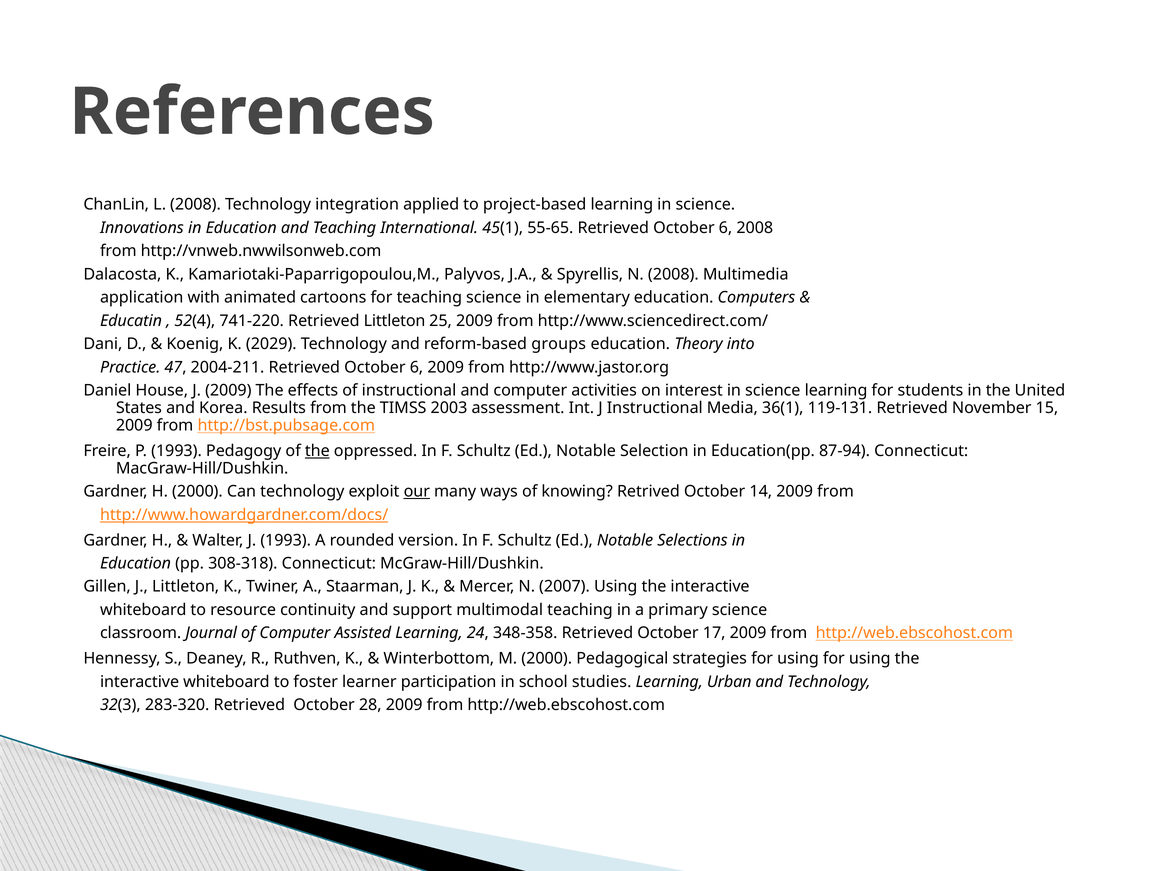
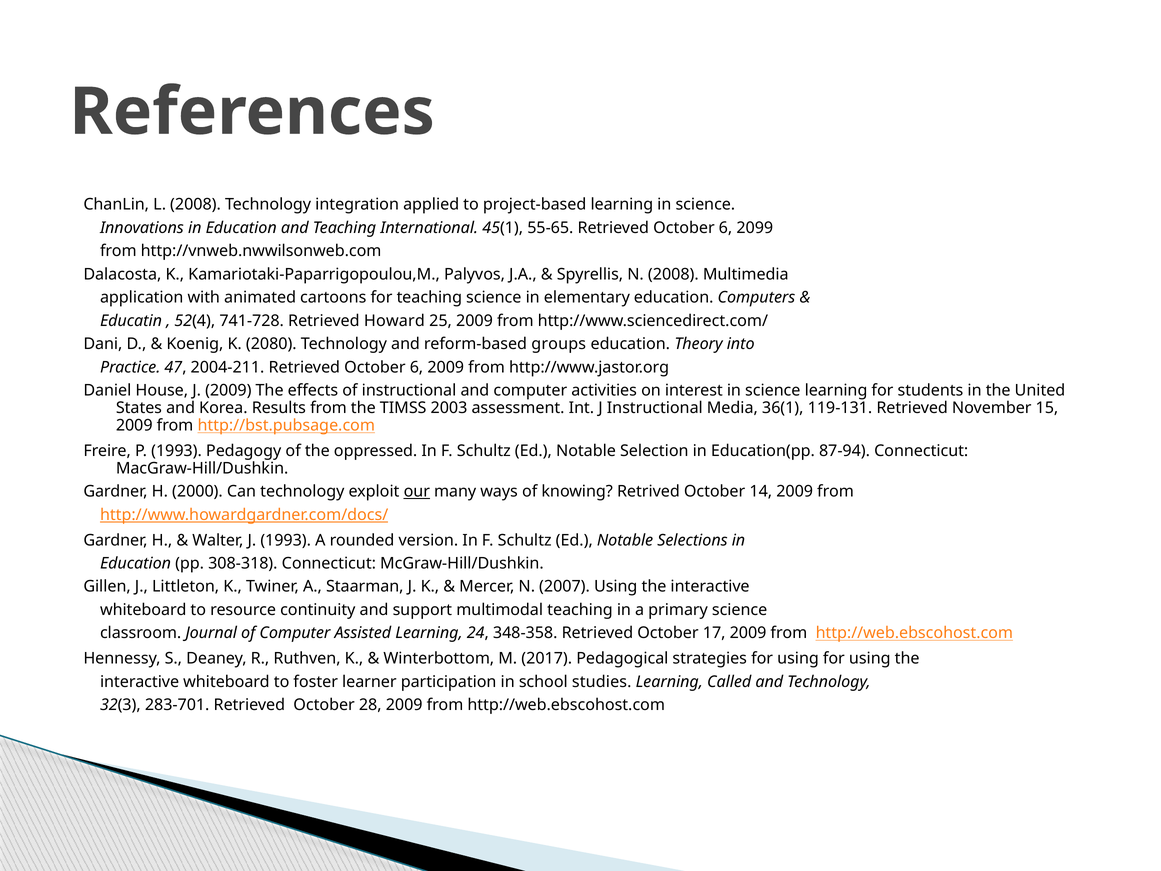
6 2008: 2008 -> 2099
741-220: 741-220 -> 741-728
Retrieved Littleton: Littleton -> Howard
2029: 2029 -> 2080
the at (317, 451) underline: present -> none
M 2000: 2000 -> 2017
Urban: Urban -> Called
283-320: 283-320 -> 283-701
